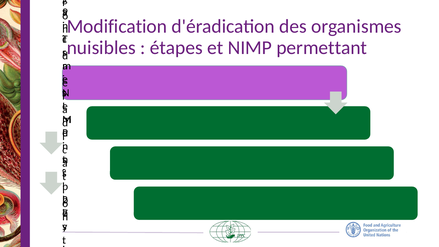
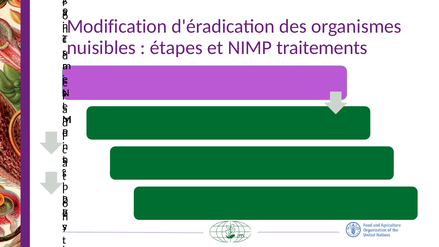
permettant: permettant -> traitements
